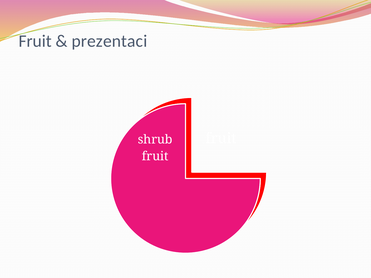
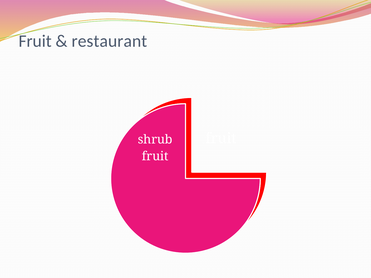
prezentaci: prezentaci -> restaurant
